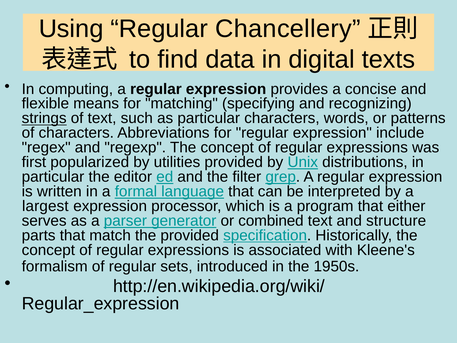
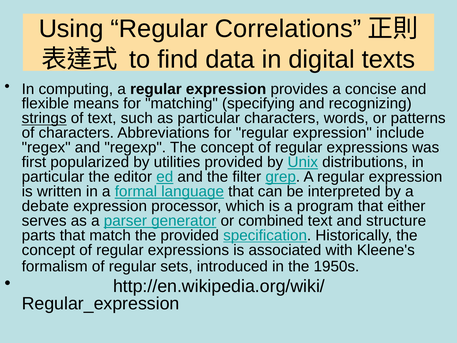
Chancellery: Chancellery -> Correlations
largest: largest -> debate
